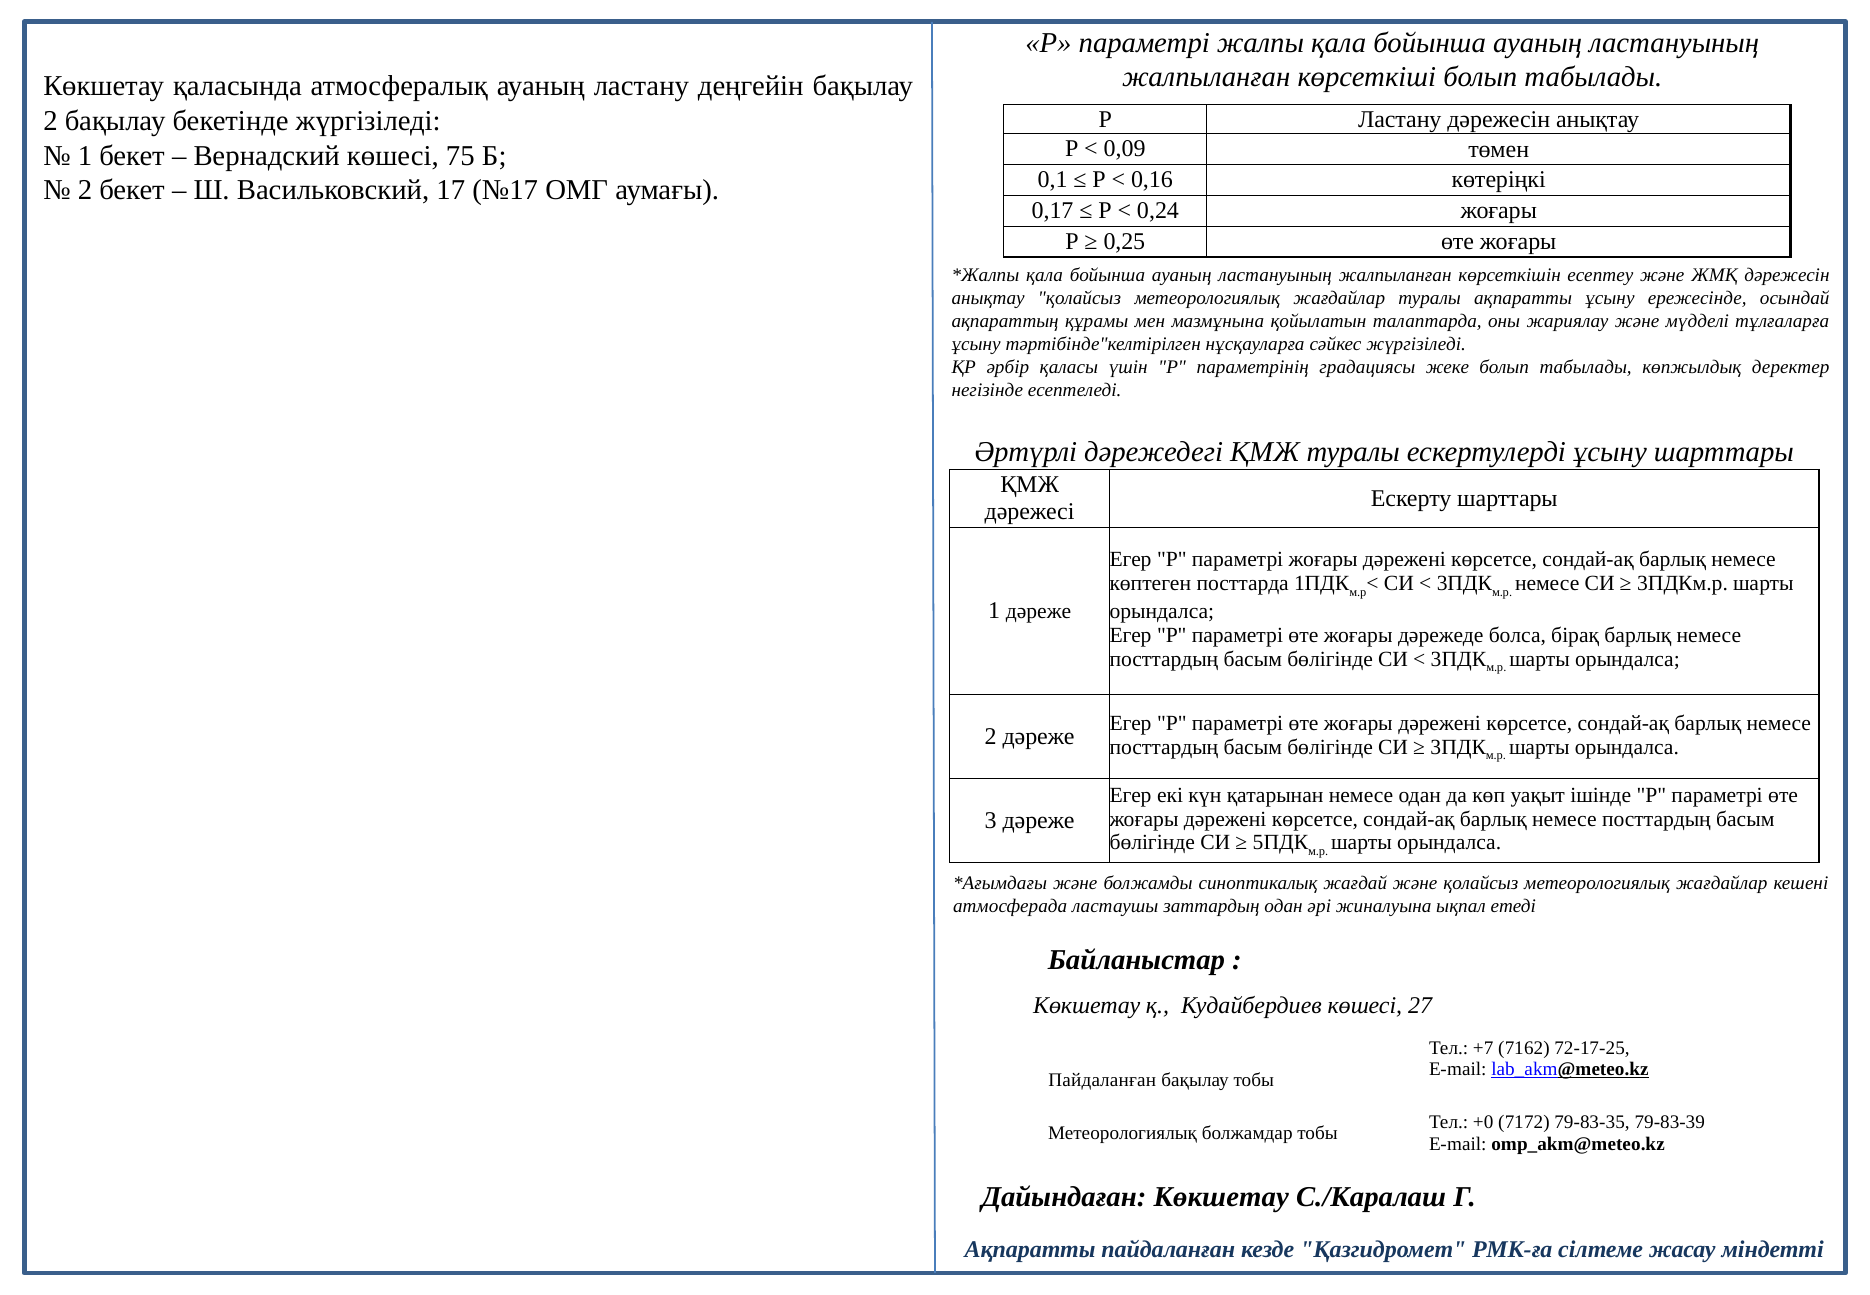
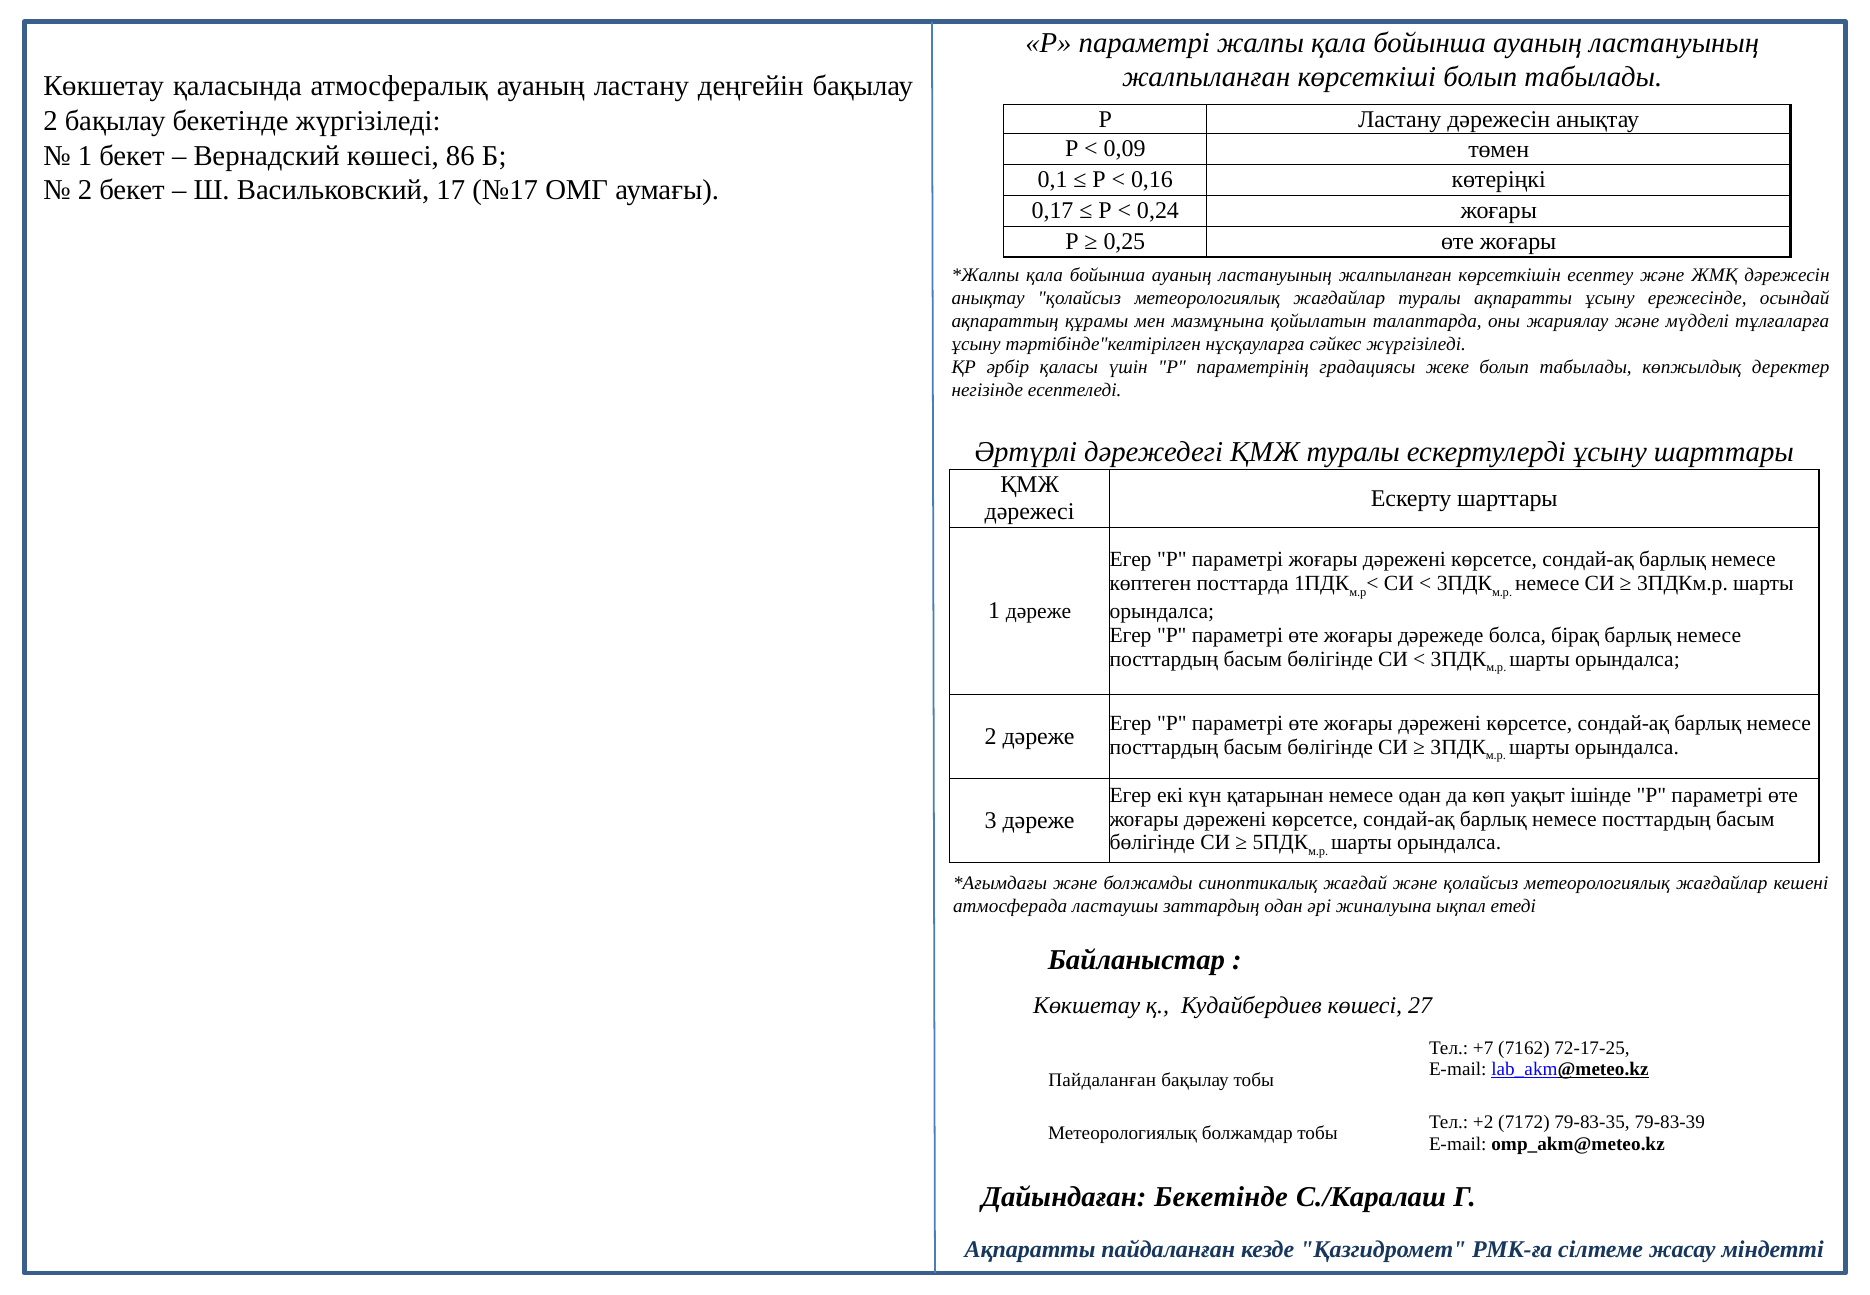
75: 75 -> 86
+0: +0 -> +2
Дайындаған Көкшетау: Көкшетау -> Бекетінде
